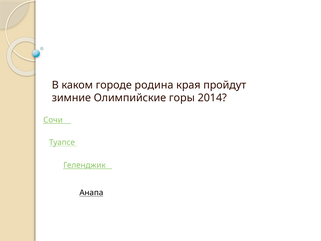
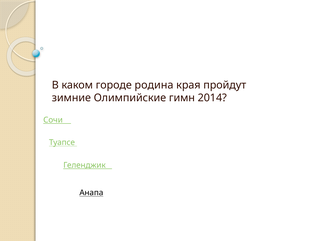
горы: горы -> гимн
